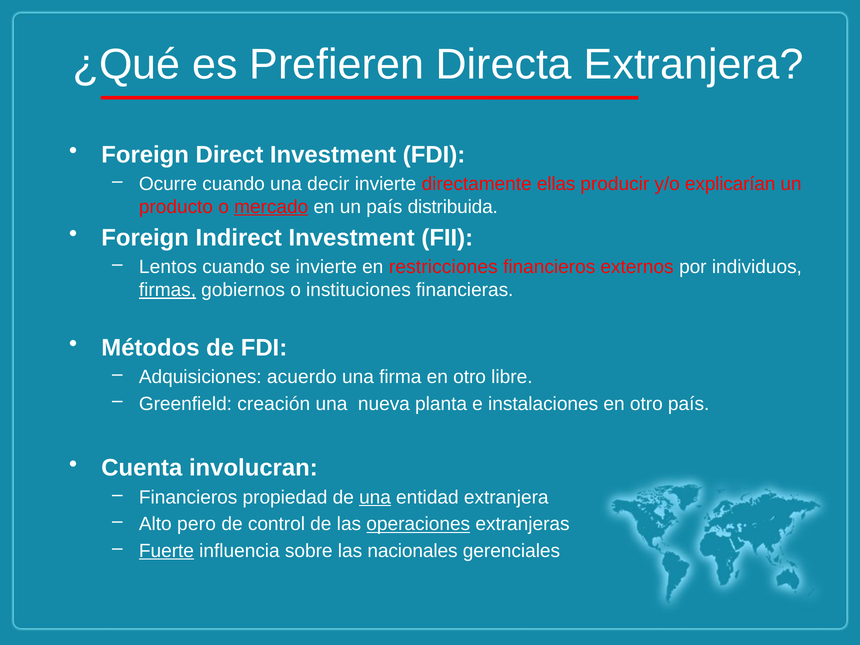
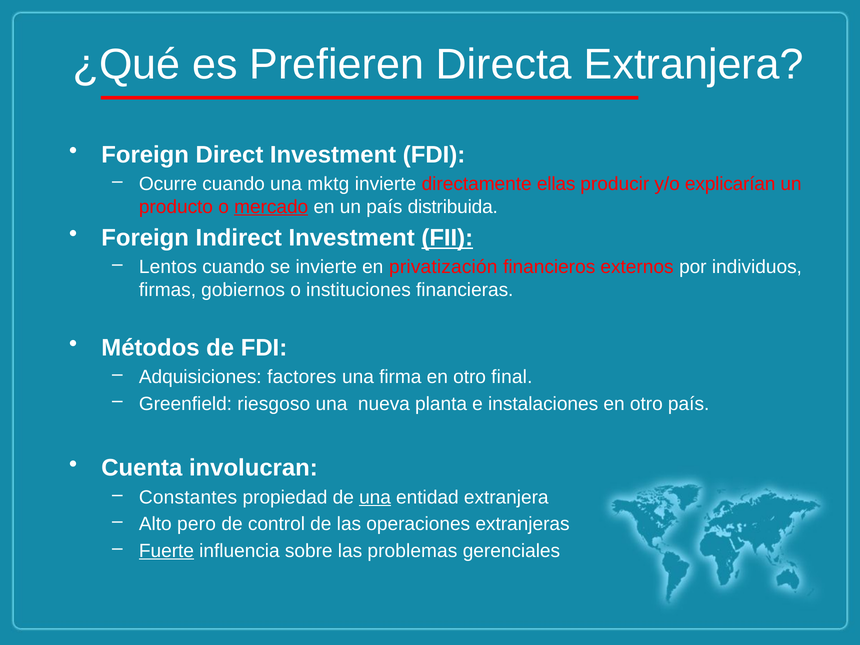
decir: decir -> mktg
FII underline: none -> present
restricciones: restricciones -> privatización
firmas underline: present -> none
acuerdo: acuerdo -> factores
libre: libre -> final
creación: creación -> riesgoso
Financieros at (188, 497): Financieros -> Constantes
operaciones underline: present -> none
nacionales: nacionales -> problemas
